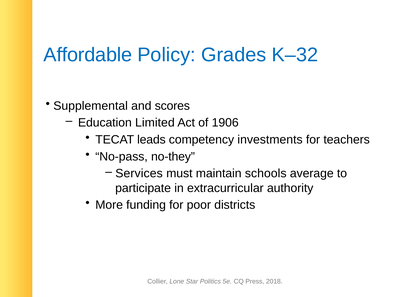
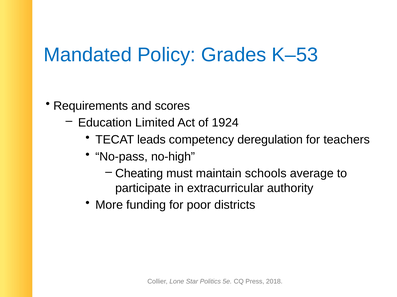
Affordable: Affordable -> Mandated
K–32: K–32 -> K–53
Supplemental: Supplemental -> Requirements
1906: 1906 -> 1924
investments: investments -> deregulation
no-they: no-they -> no-high
Services: Services -> Cheating
